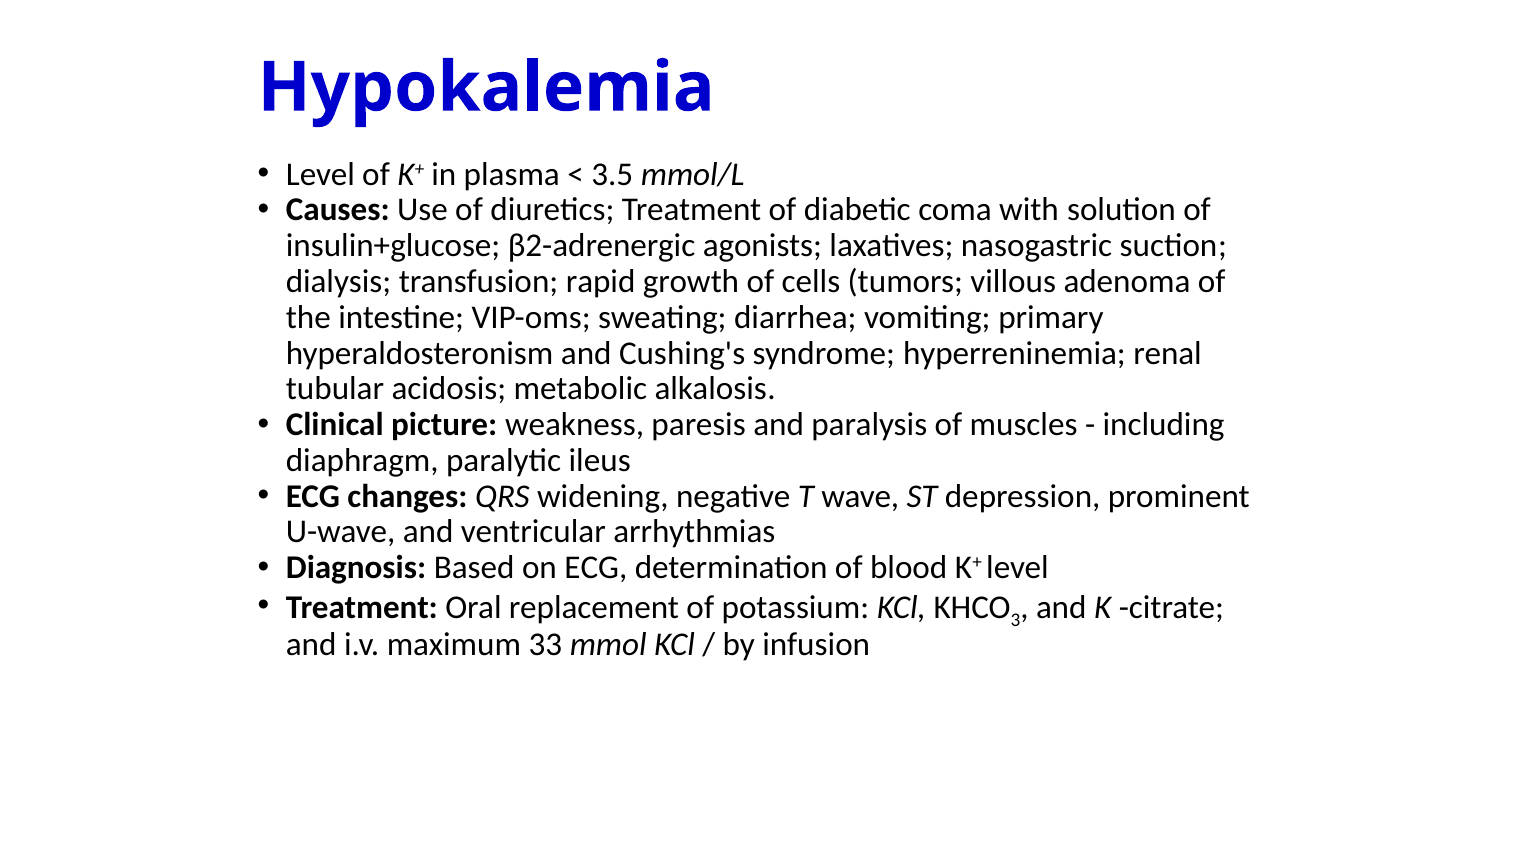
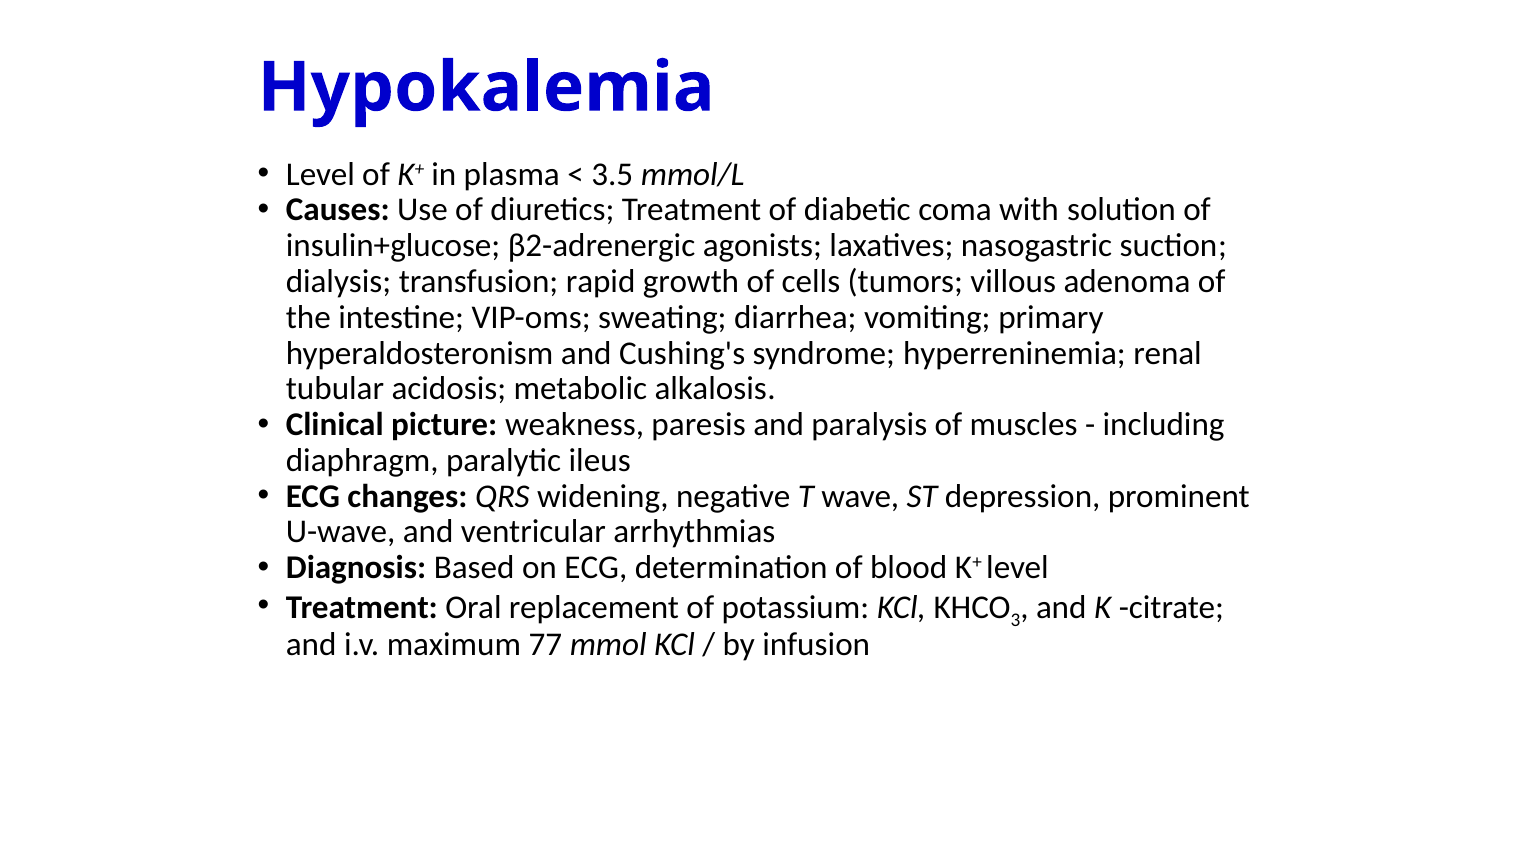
33: 33 -> 77
